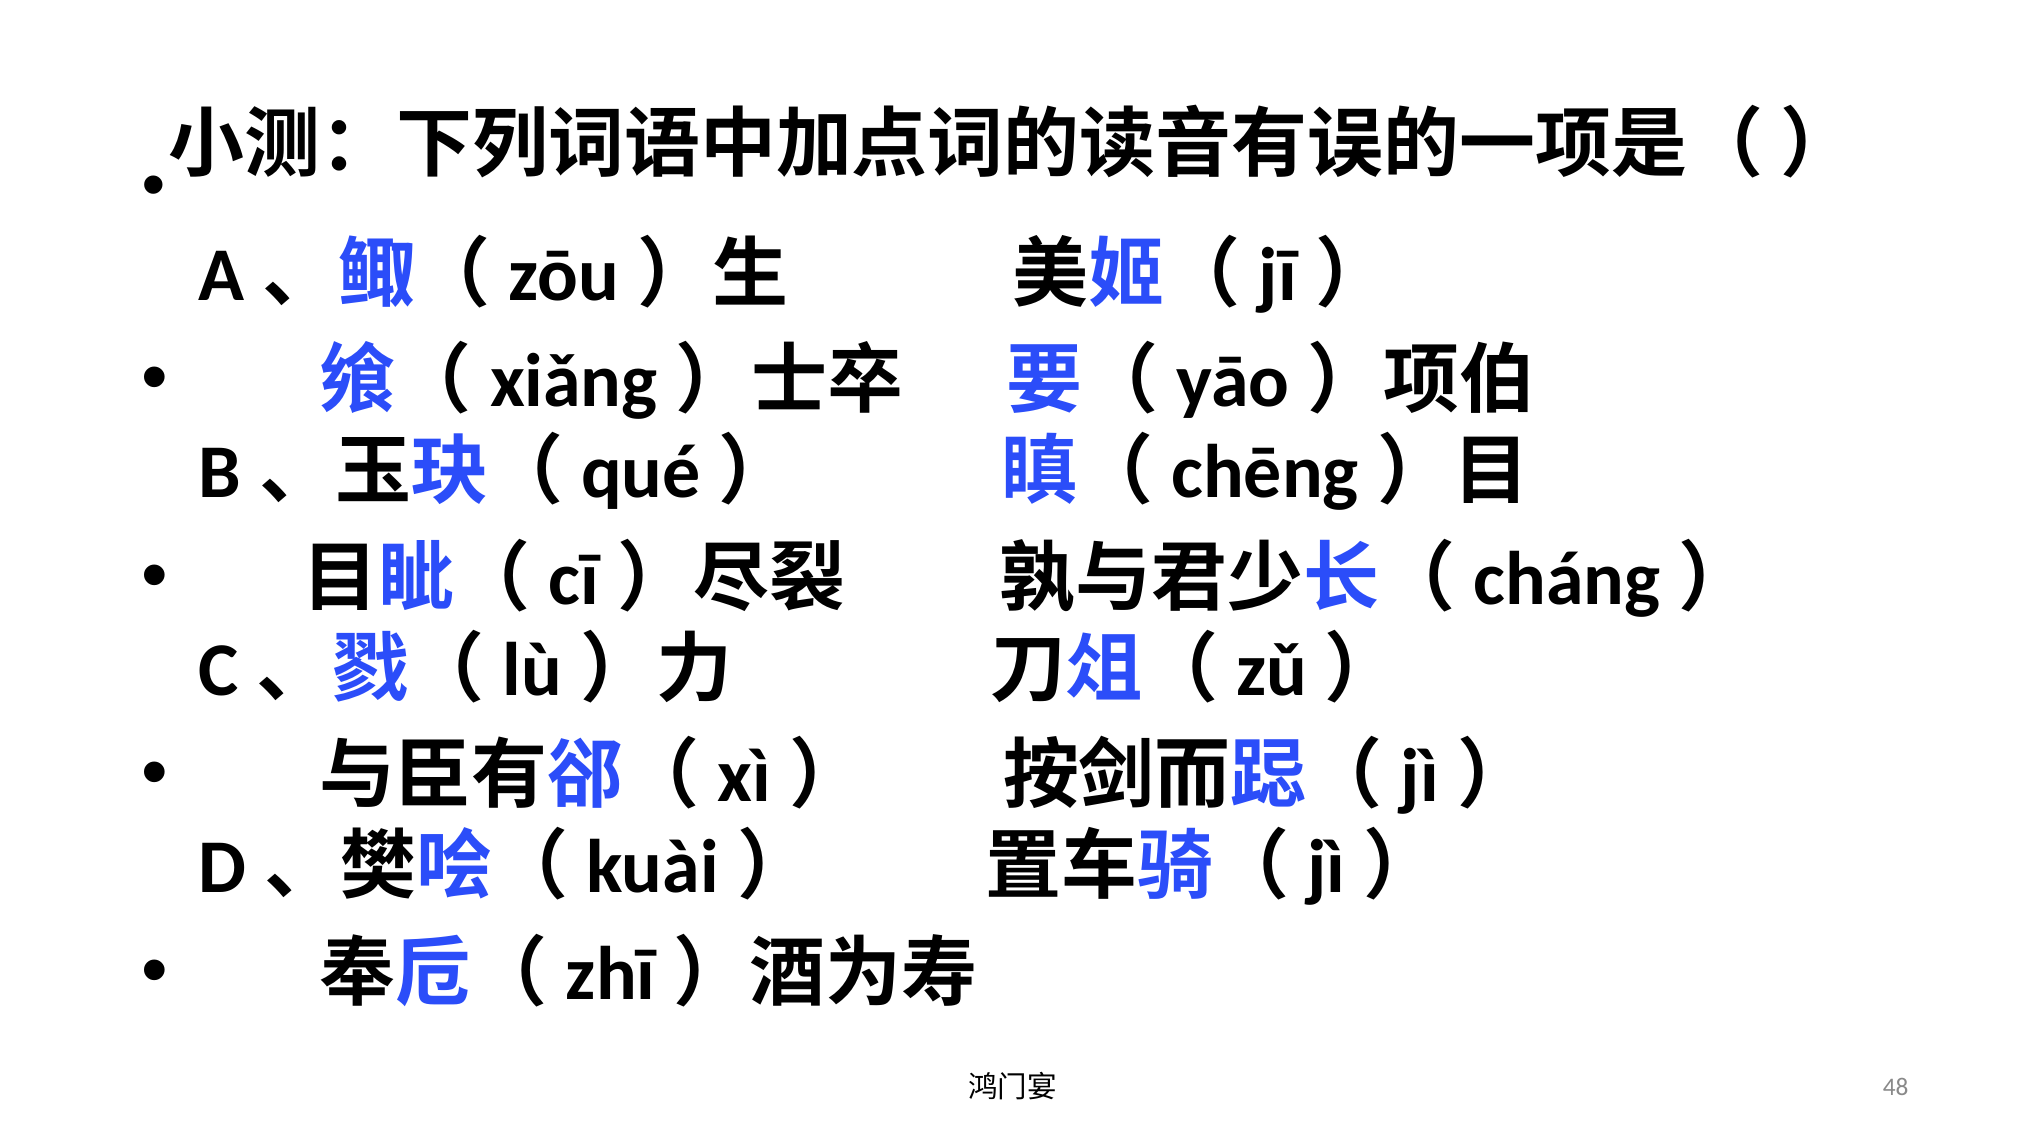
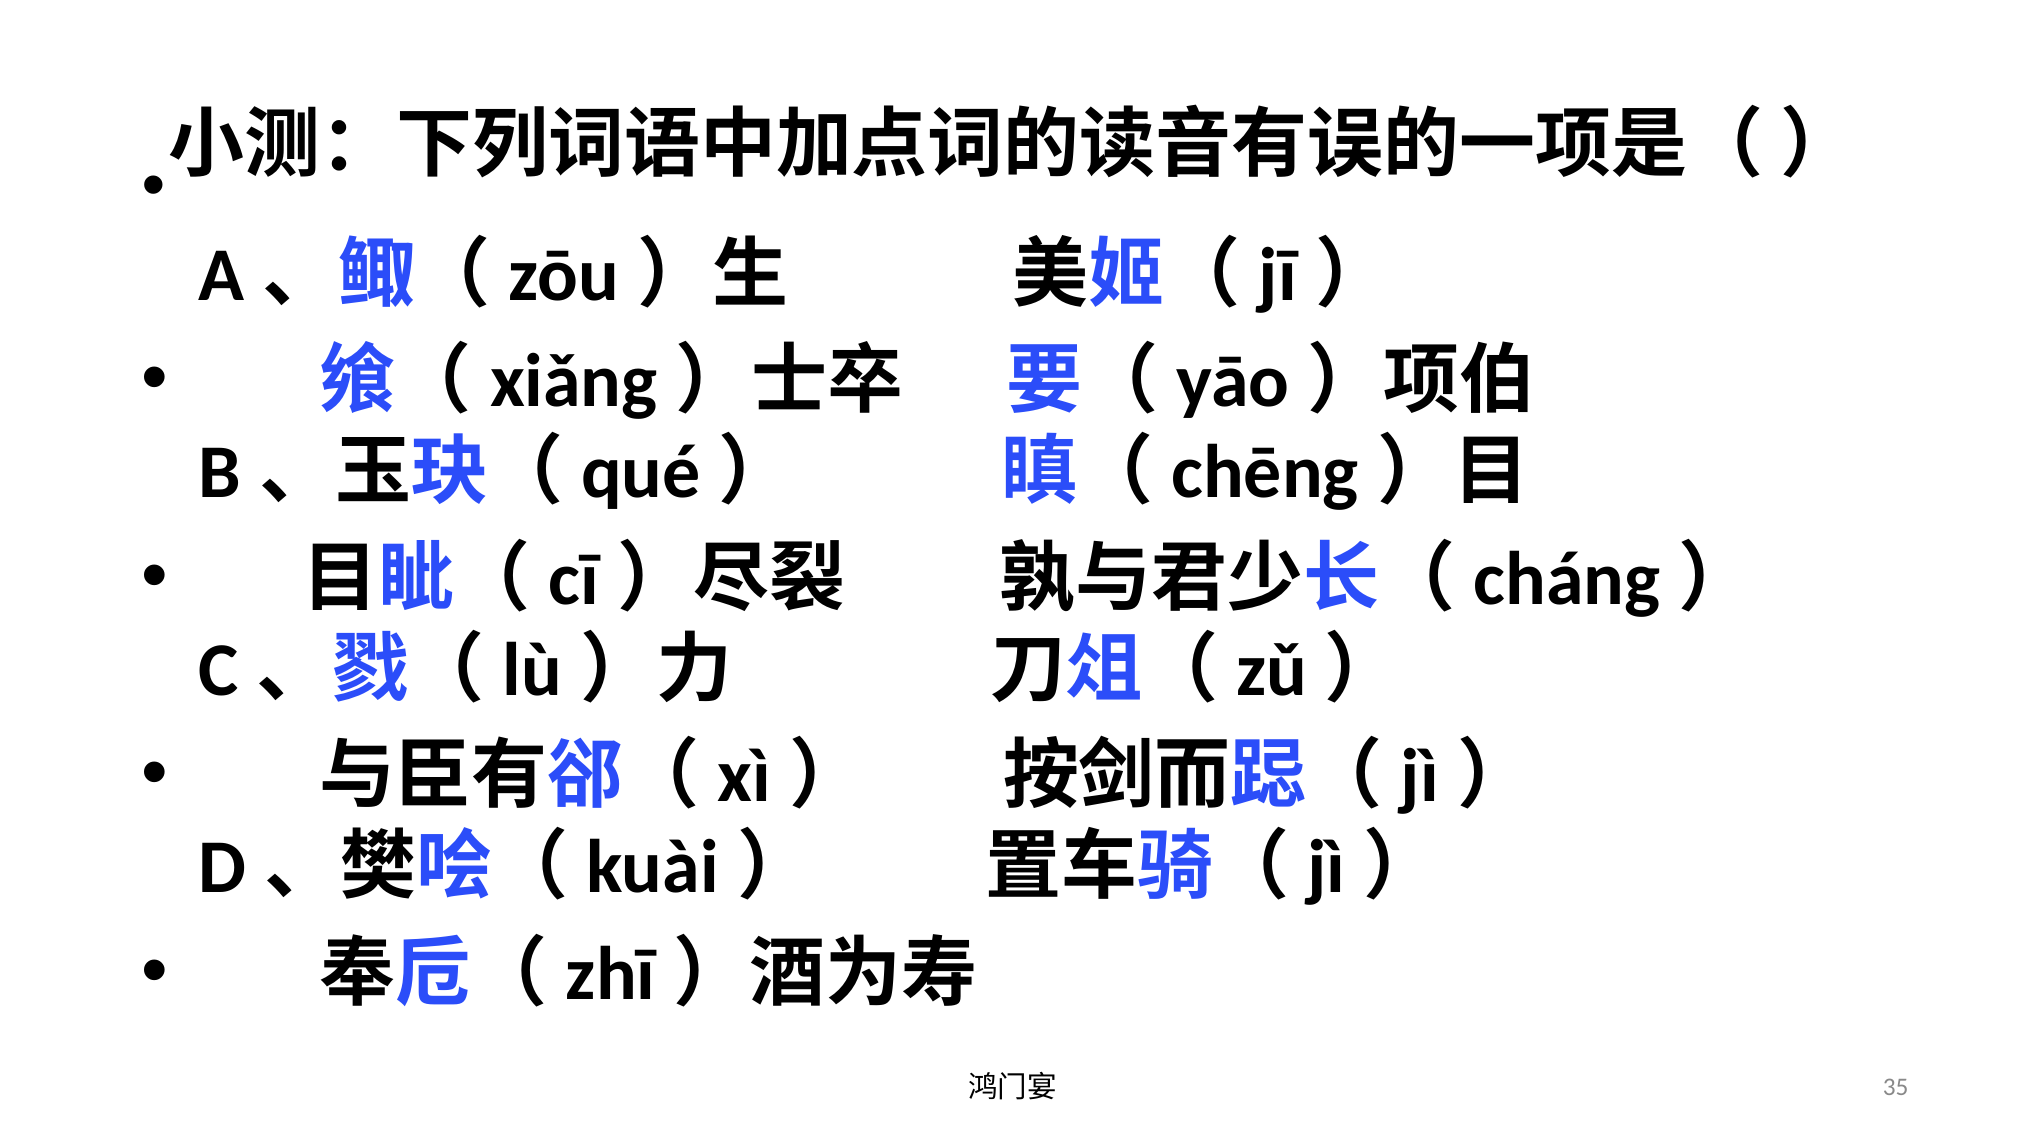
48: 48 -> 35
